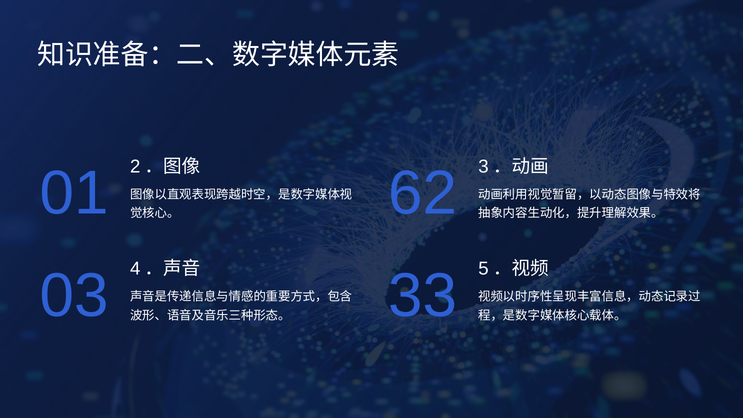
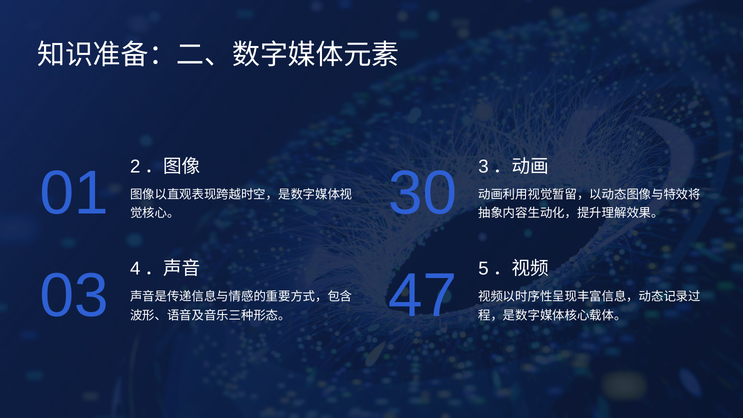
62: 62 -> 30
33: 33 -> 47
